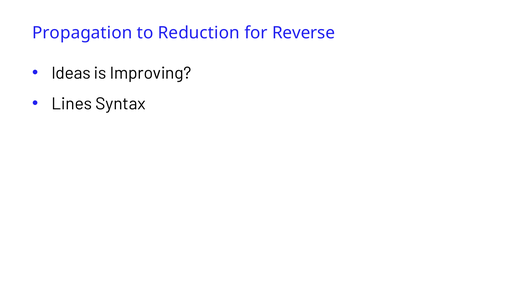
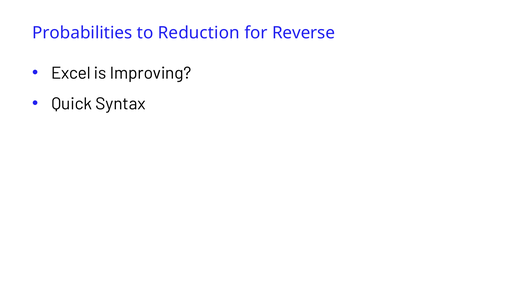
Propagation: Propagation -> Probabilities
Ideas: Ideas -> Excel
Lines: Lines -> Quick
